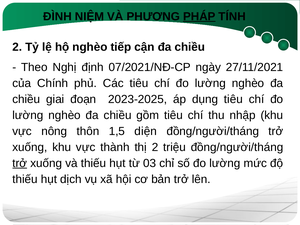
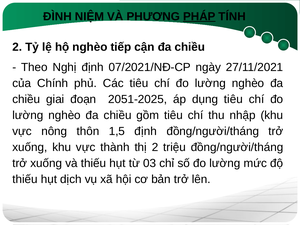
2023-2025: 2023-2025 -> 2051-2025
1,5 diện: diện -> định
trở at (20, 163) underline: present -> none
